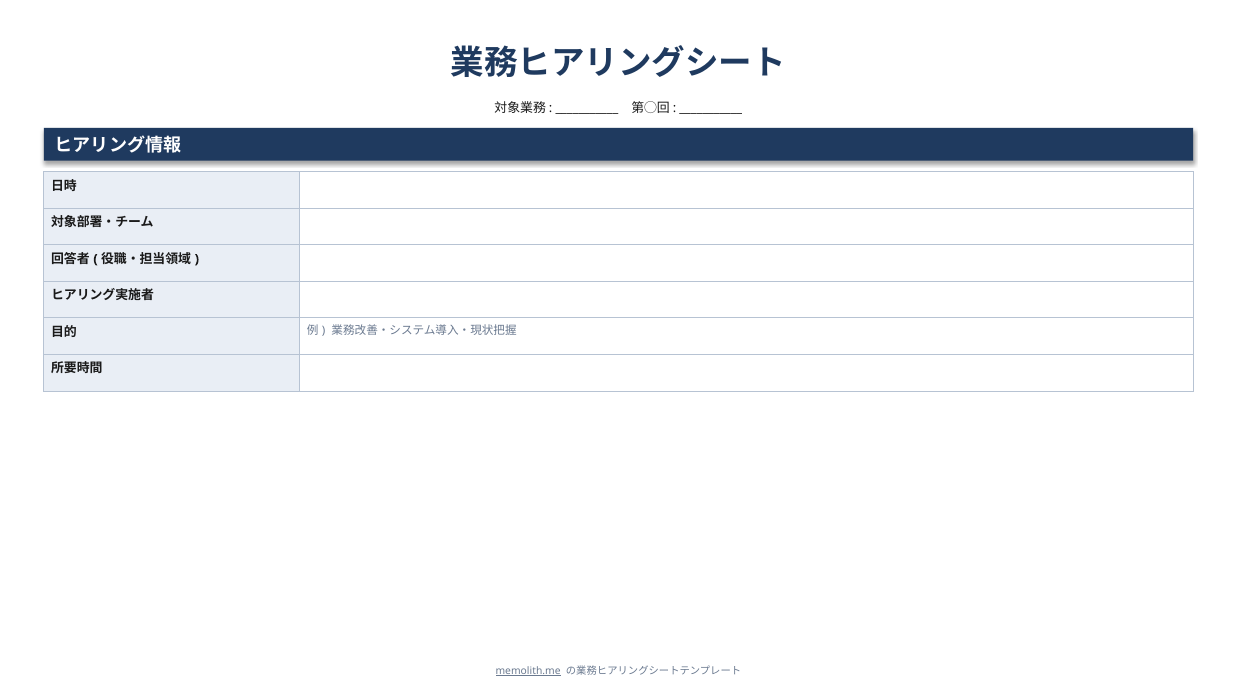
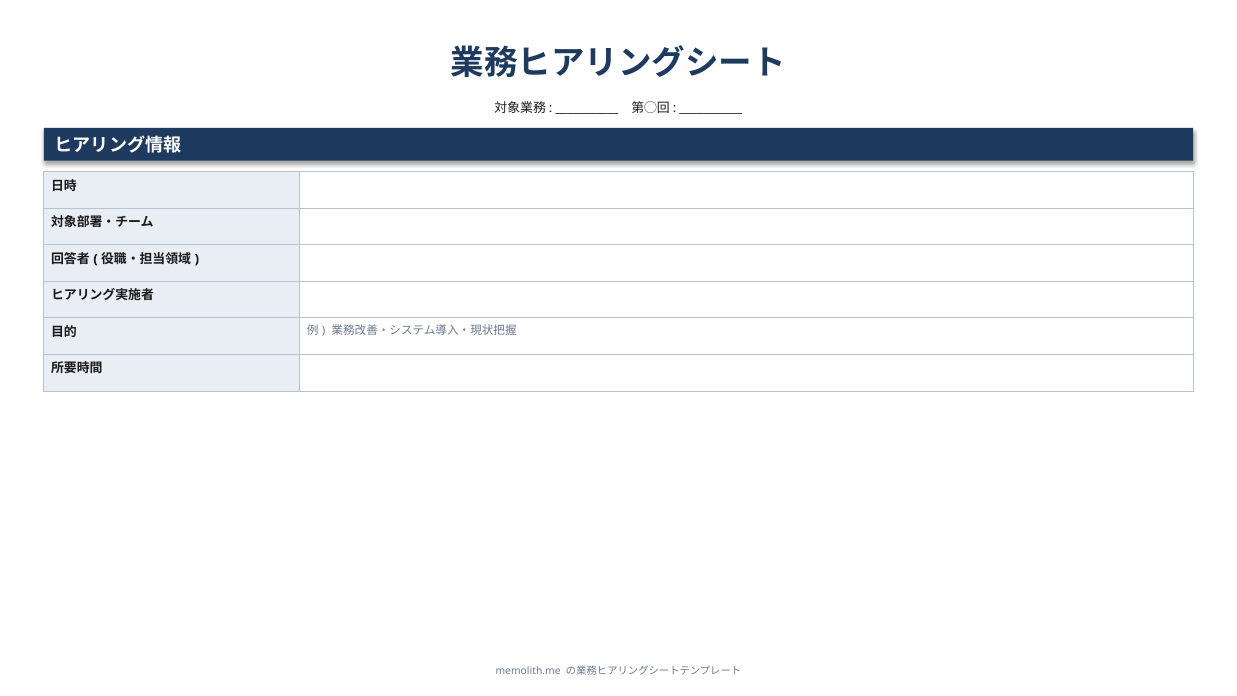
memolith.me underline: present -> none
